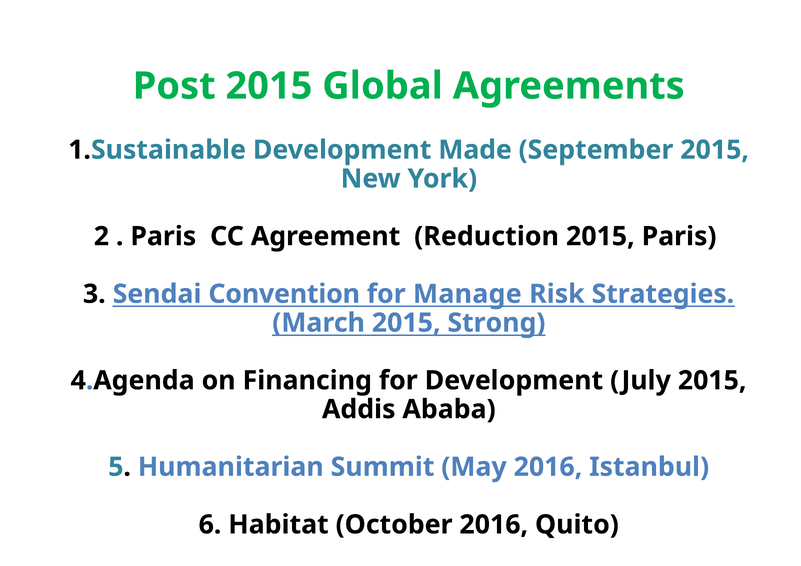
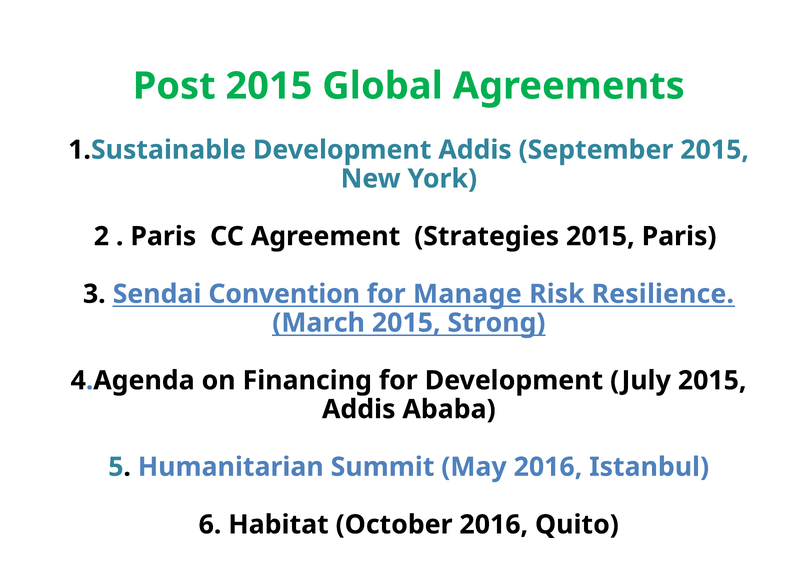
Development Made: Made -> Addis
Reduction: Reduction -> Strategies
Strategies: Strategies -> Resilience
